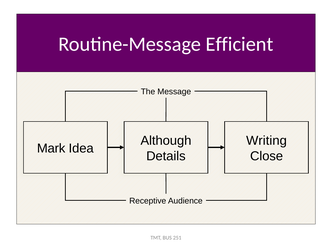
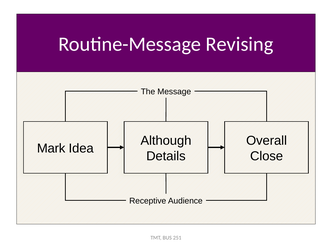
Efficient: Efficient -> Revising
Writing: Writing -> Overall
